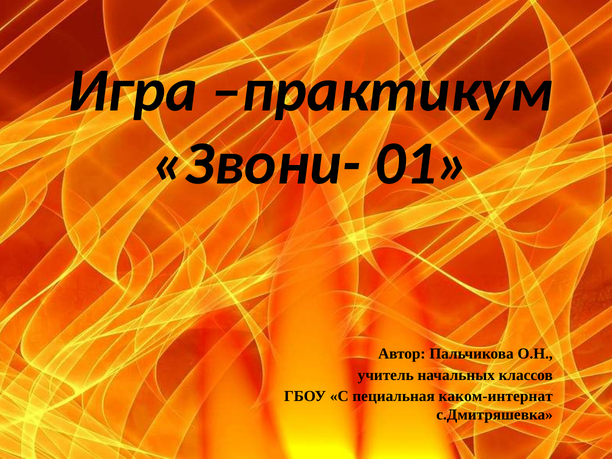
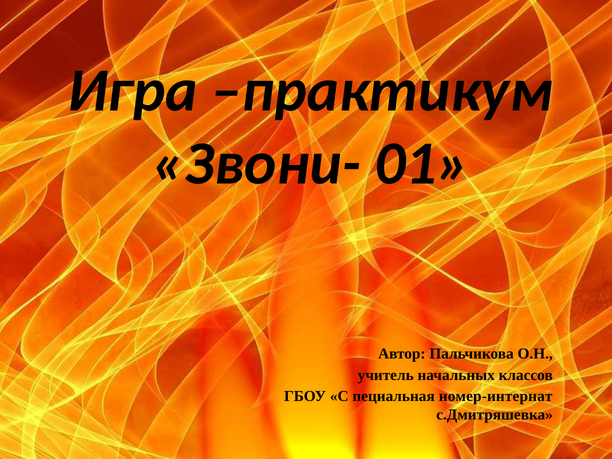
каком-интернат: каком-интернат -> номер-интернат
